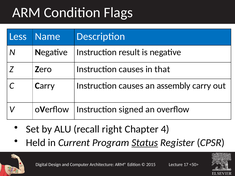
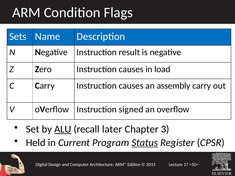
Less: Less -> Sets
that: that -> load
ALU underline: none -> present
right: right -> later
4: 4 -> 3
